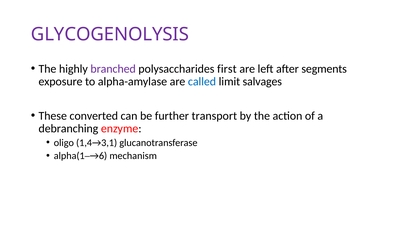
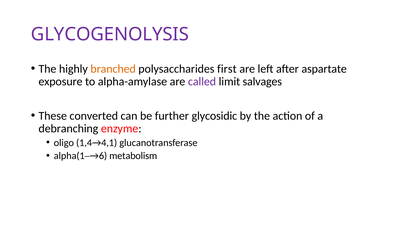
branched colour: purple -> orange
segments: segments -> aspartate
called colour: blue -> purple
transport: transport -> glycosidic
1,4→3,1: 1,4→3,1 -> 1,4→4,1
mechanism: mechanism -> metabolism
